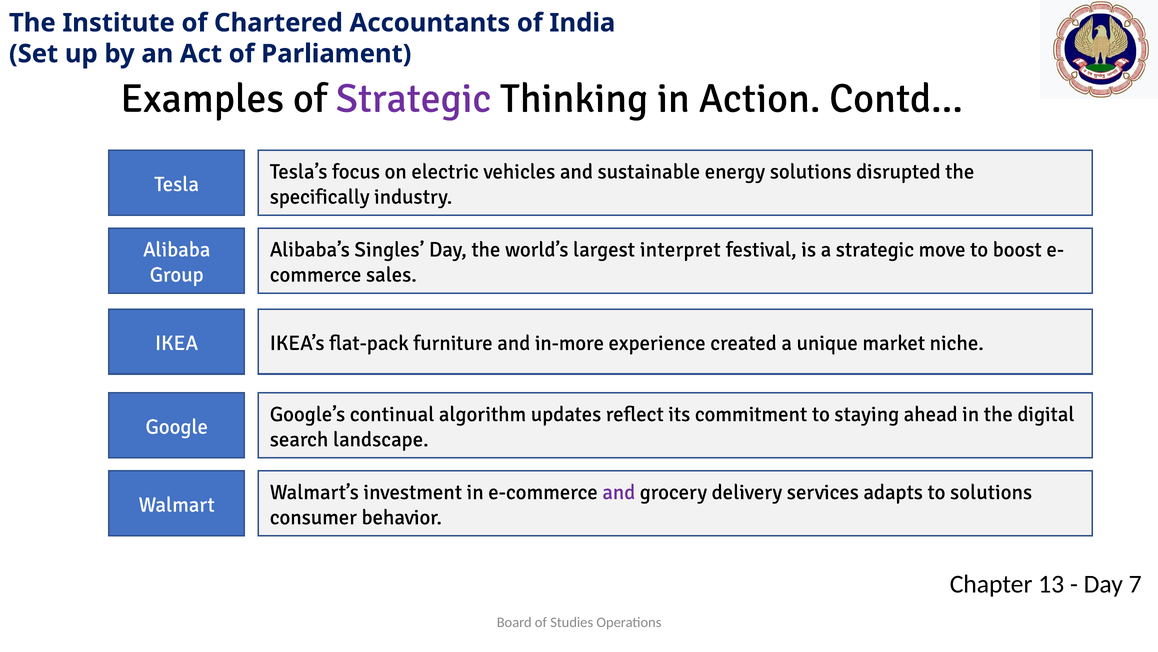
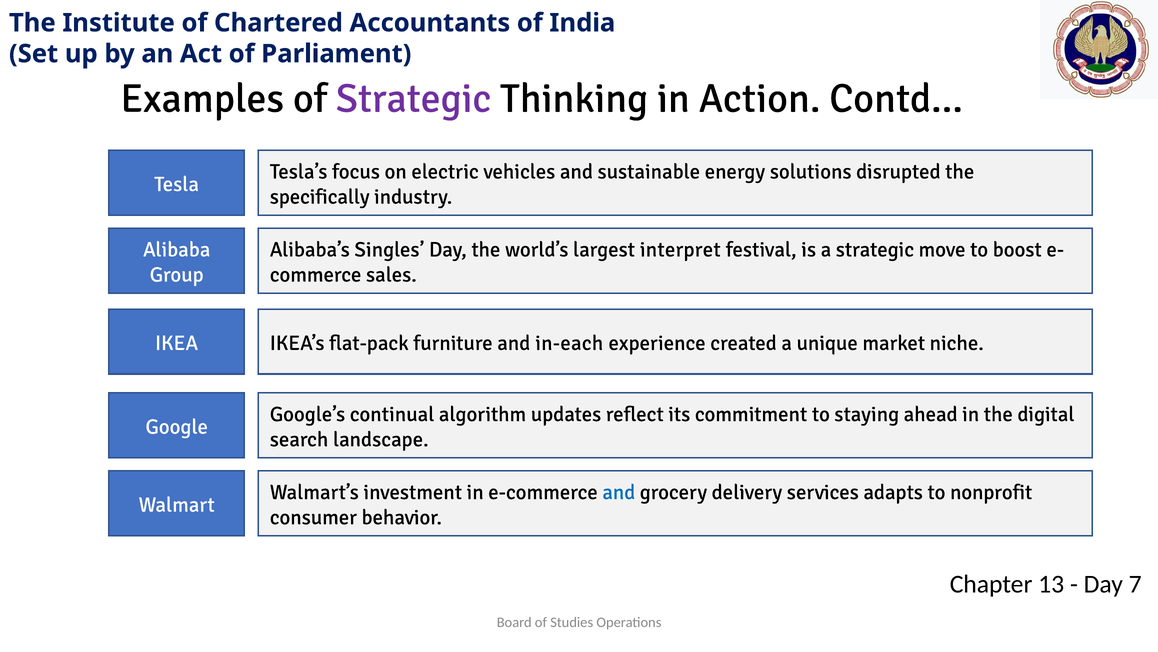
in-more: in-more -> in-each
and at (619, 492) colour: purple -> blue
to solutions: solutions -> nonprofit
